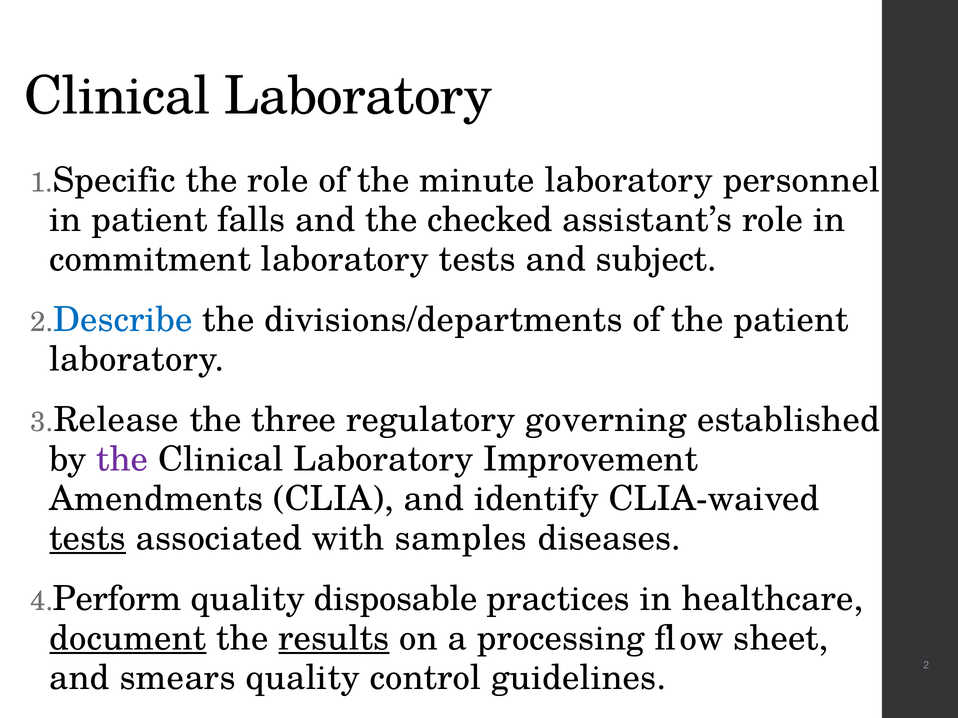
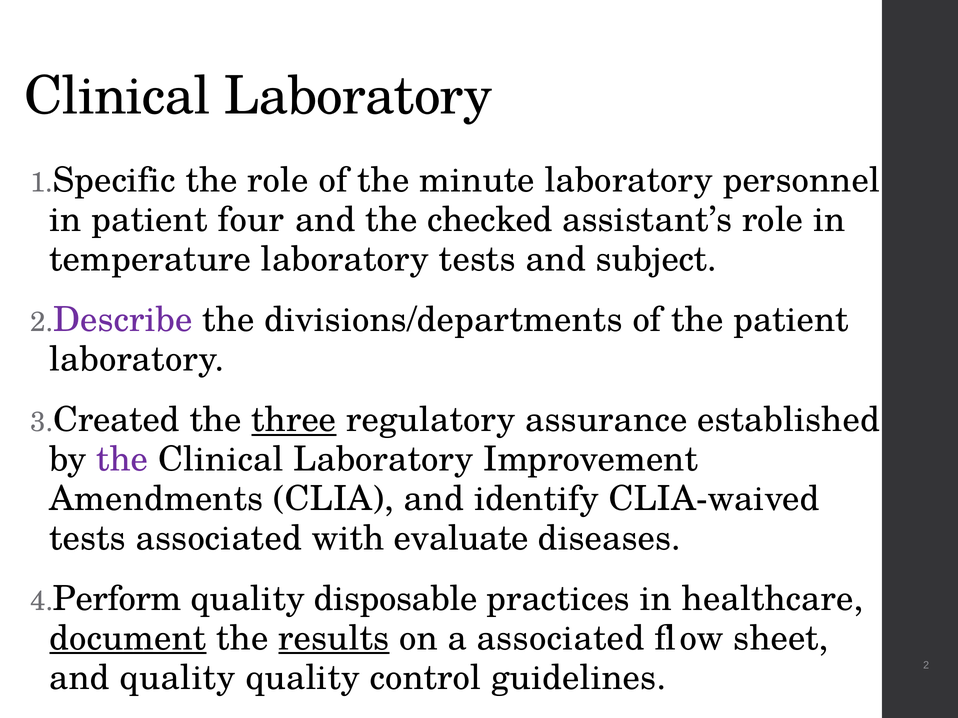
falls: falls -> four
commitment: commitment -> temperature
Describe colour: blue -> purple
Release: Release -> Created
three underline: none -> present
governing: governing -> assurance
tests at (88, 539) underline: present -> none
samples: samples -> evaluate
a processing: processing -> associated
and smears: smears -> quality
